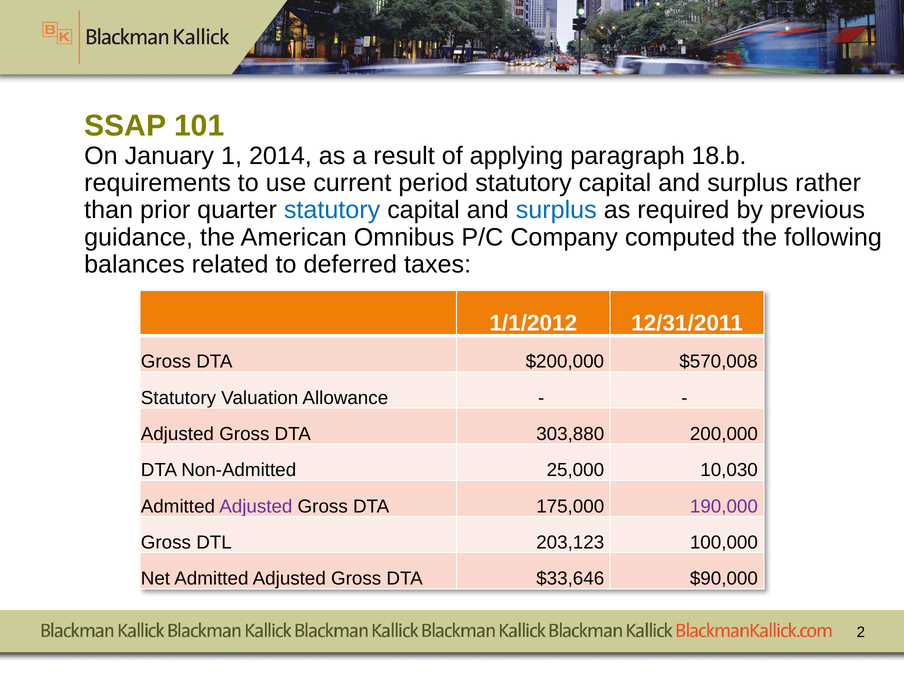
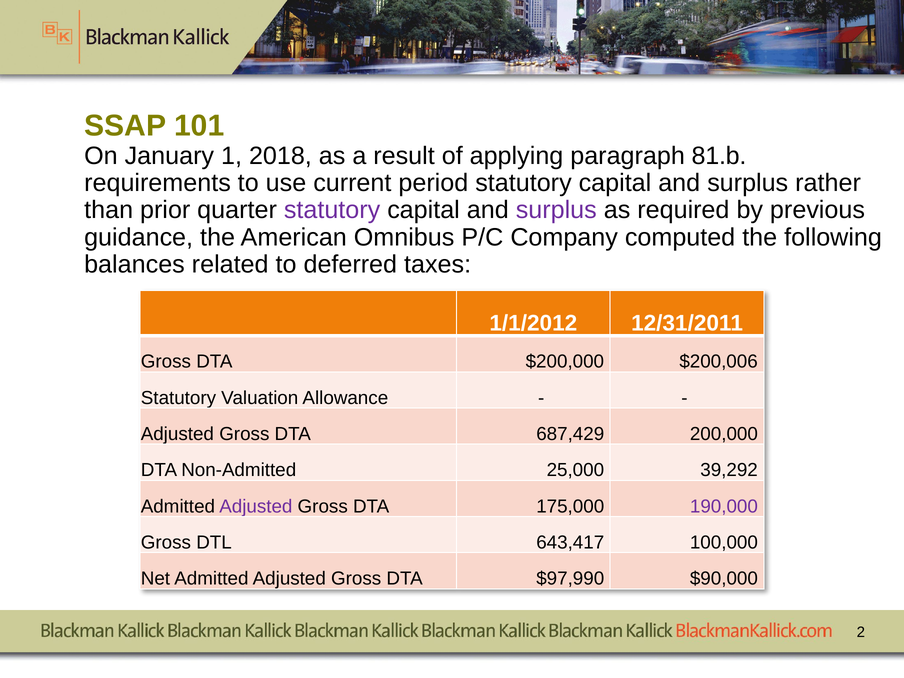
2014: 2014 -> 2018
18.b: 18.b -> 81.b
statutory at (332, 210) colour: blue -> purple
surplus at (556, 210) colour: blue -> purple
$570,008: $570,008 -> $200,006
303,880: 303,880 -> 687,429
10,030: 10,030 -> 39,292
203,123: 203,123 -> 643,417
$33,646: $33,646 -> $97,990
